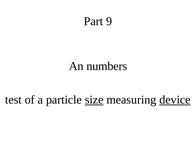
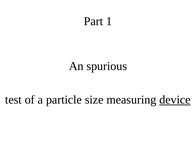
9: 9 -> 1
numbers: numbers -> spurious
size underline: present -> none
